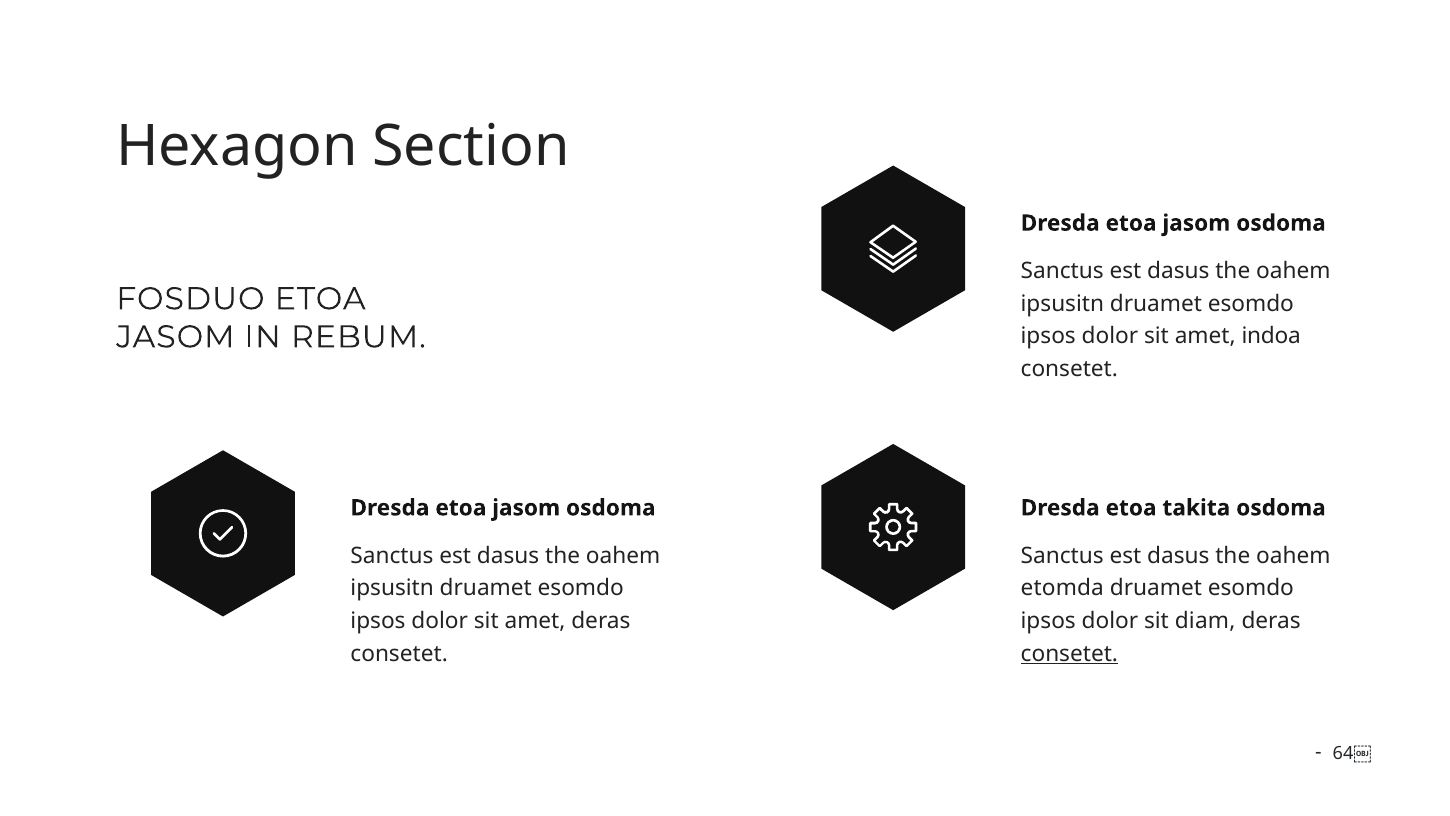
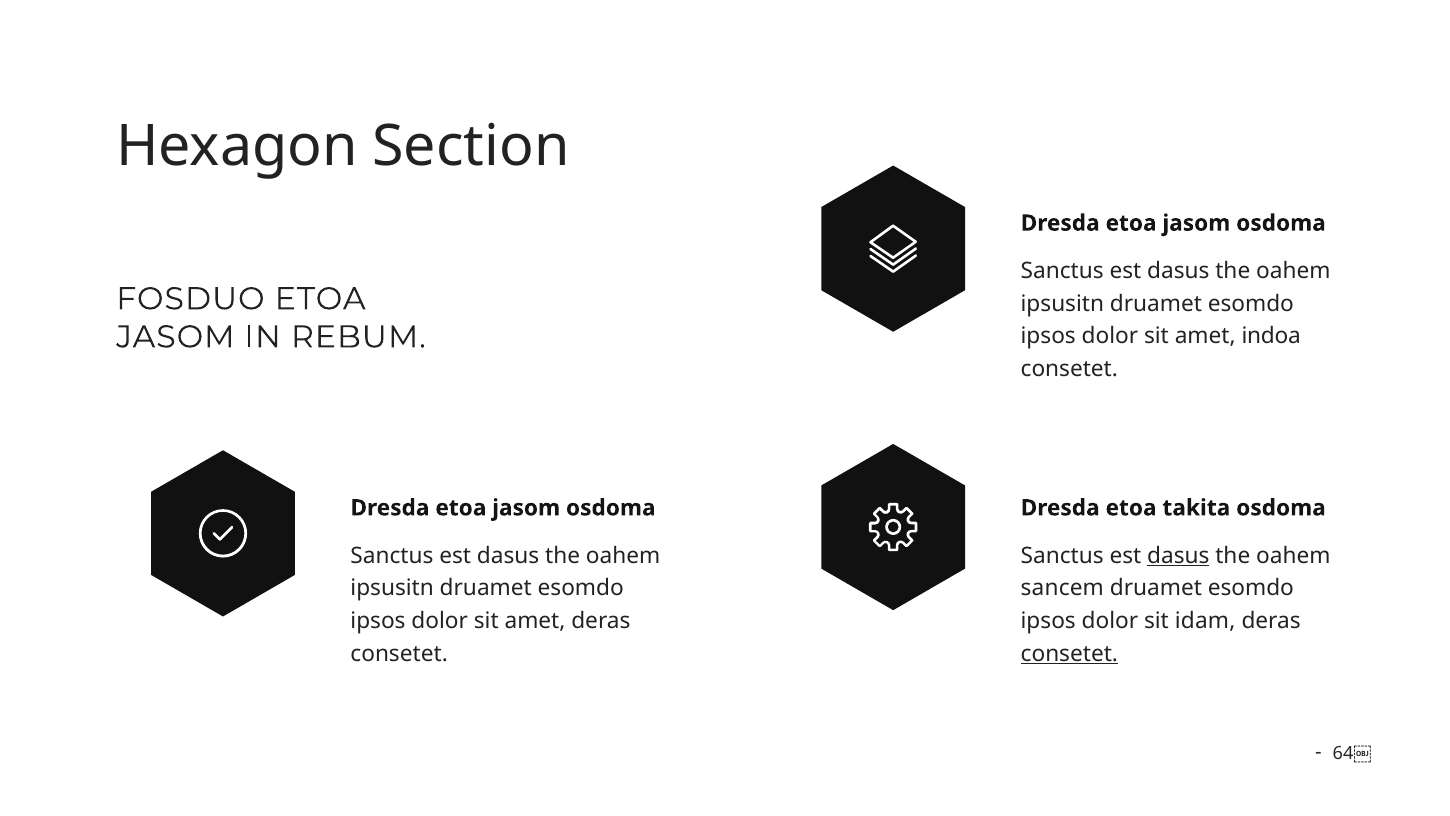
dasus at (1178, 556) underline: none -> present
etomda: etomda -> sancem
diam: diam -> idam
